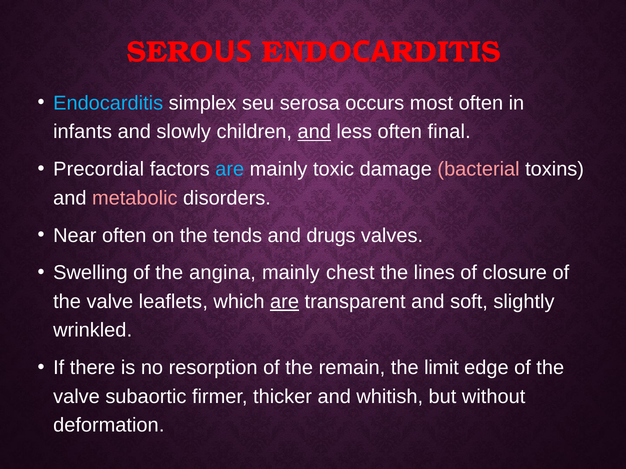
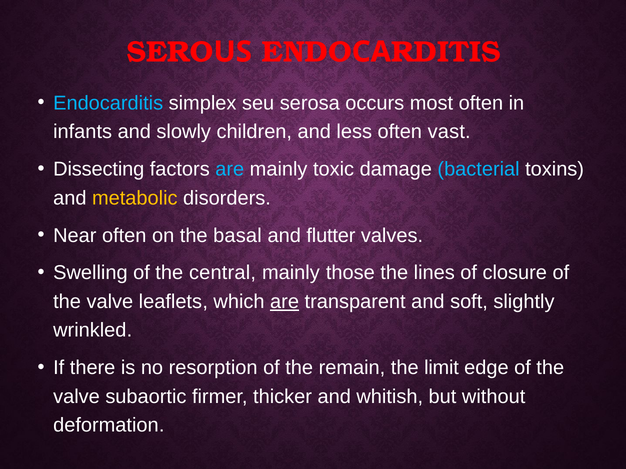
and at (314, 132) underline: present -> none
final: final -> vast
Precordial: Precordial -> Dissecting
bacterial colour: pink -> light blue
metabolic colour: pink -> yellow
tends: tends -> basal
drugs: drugs -> flutter
angina: angina -> central
chest: chest -> those
